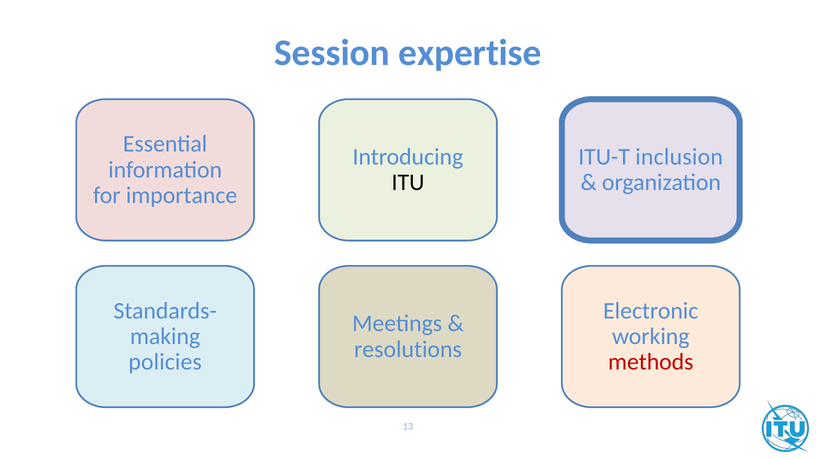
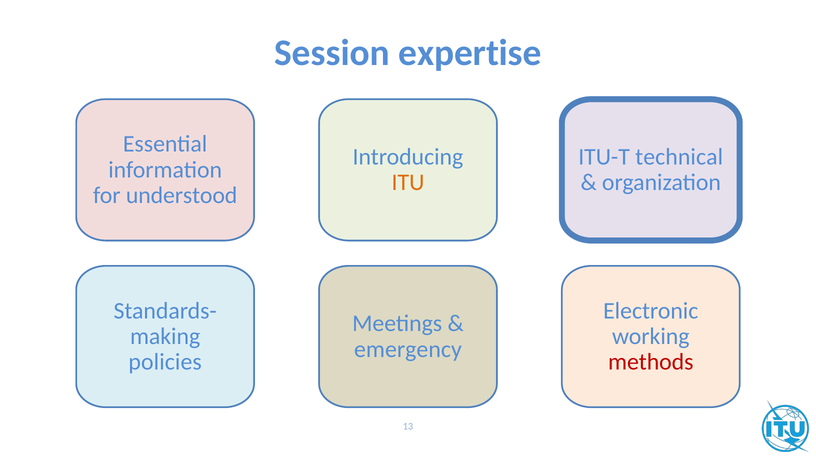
inclusion: inclusion -> technical
ITU colour: black -> orange
importance: importance -> understood
resolutions: resolutions -> emergency
